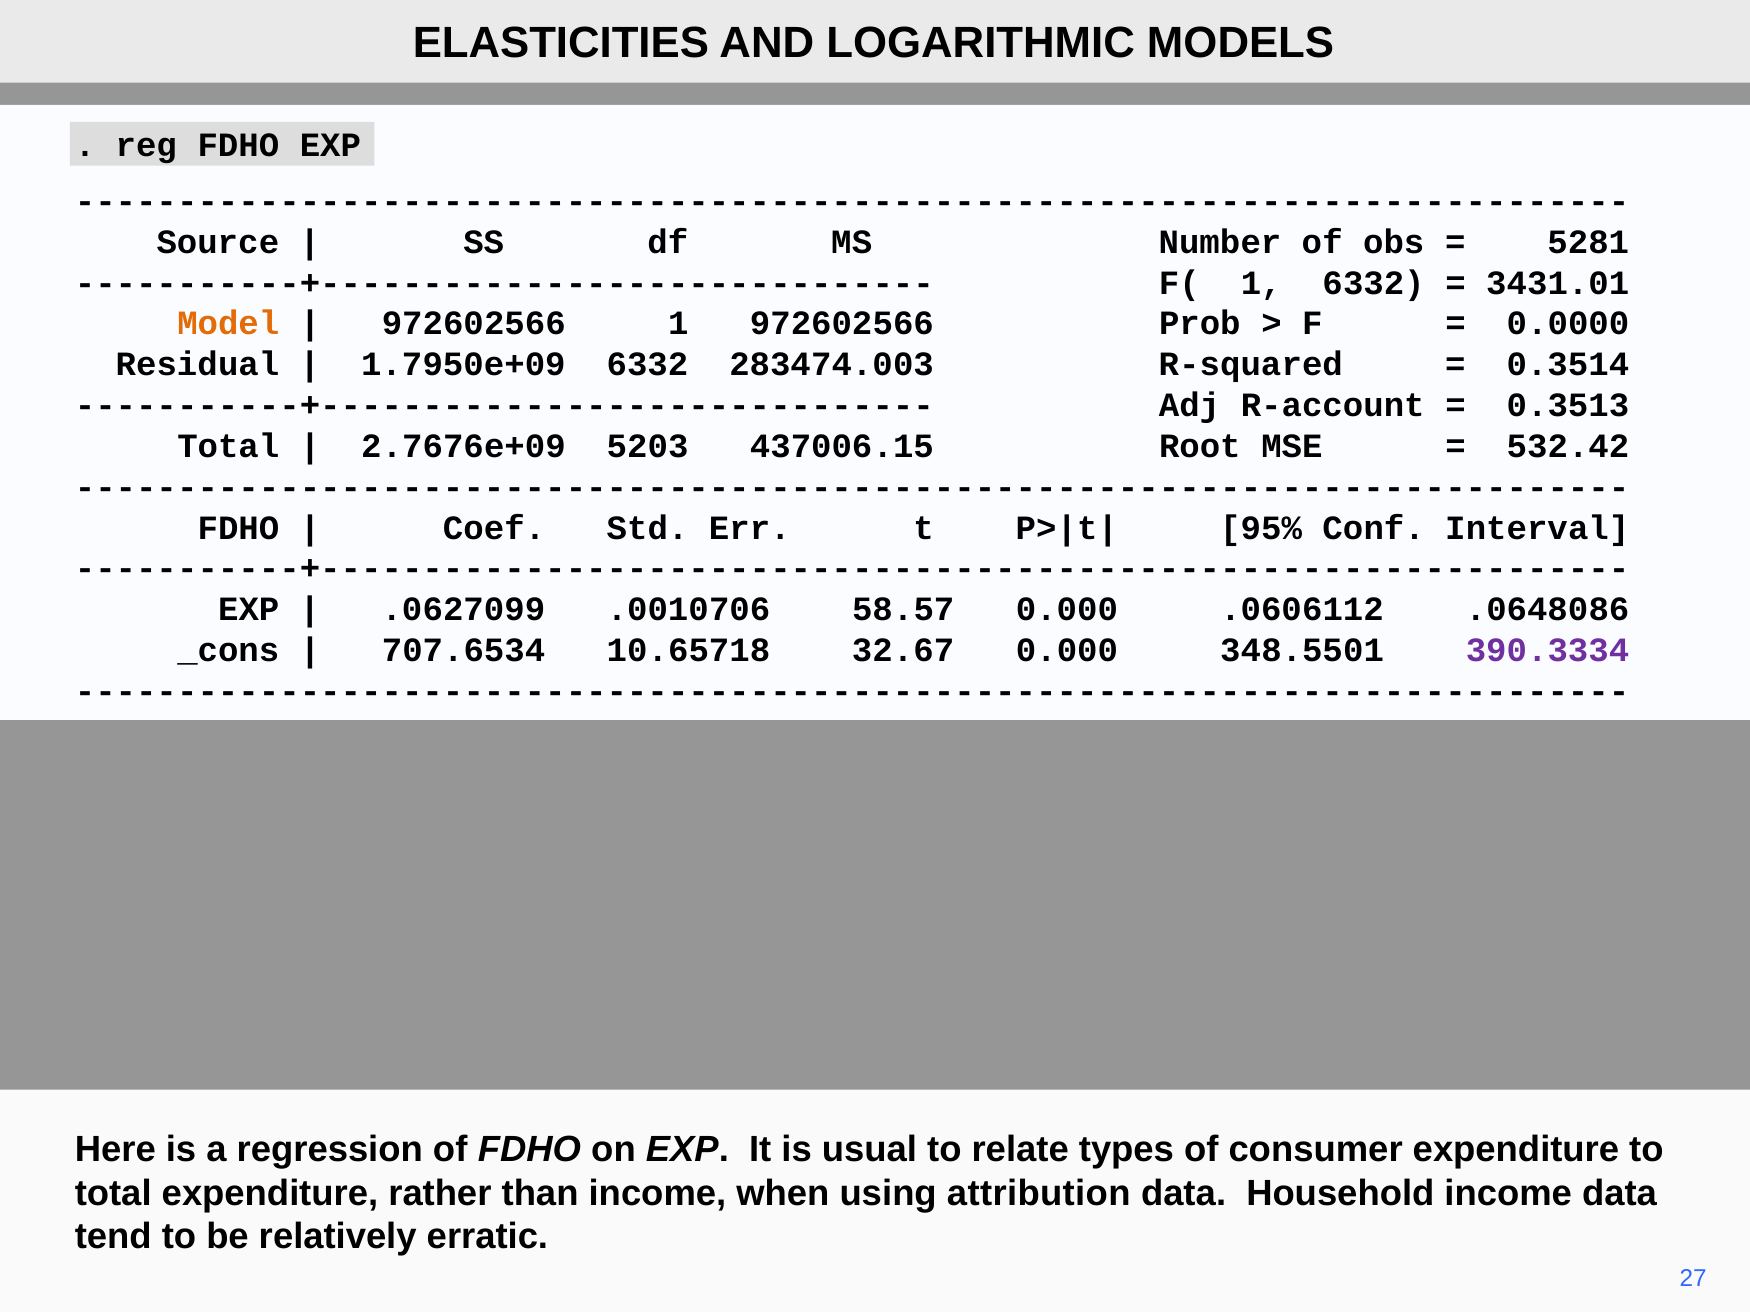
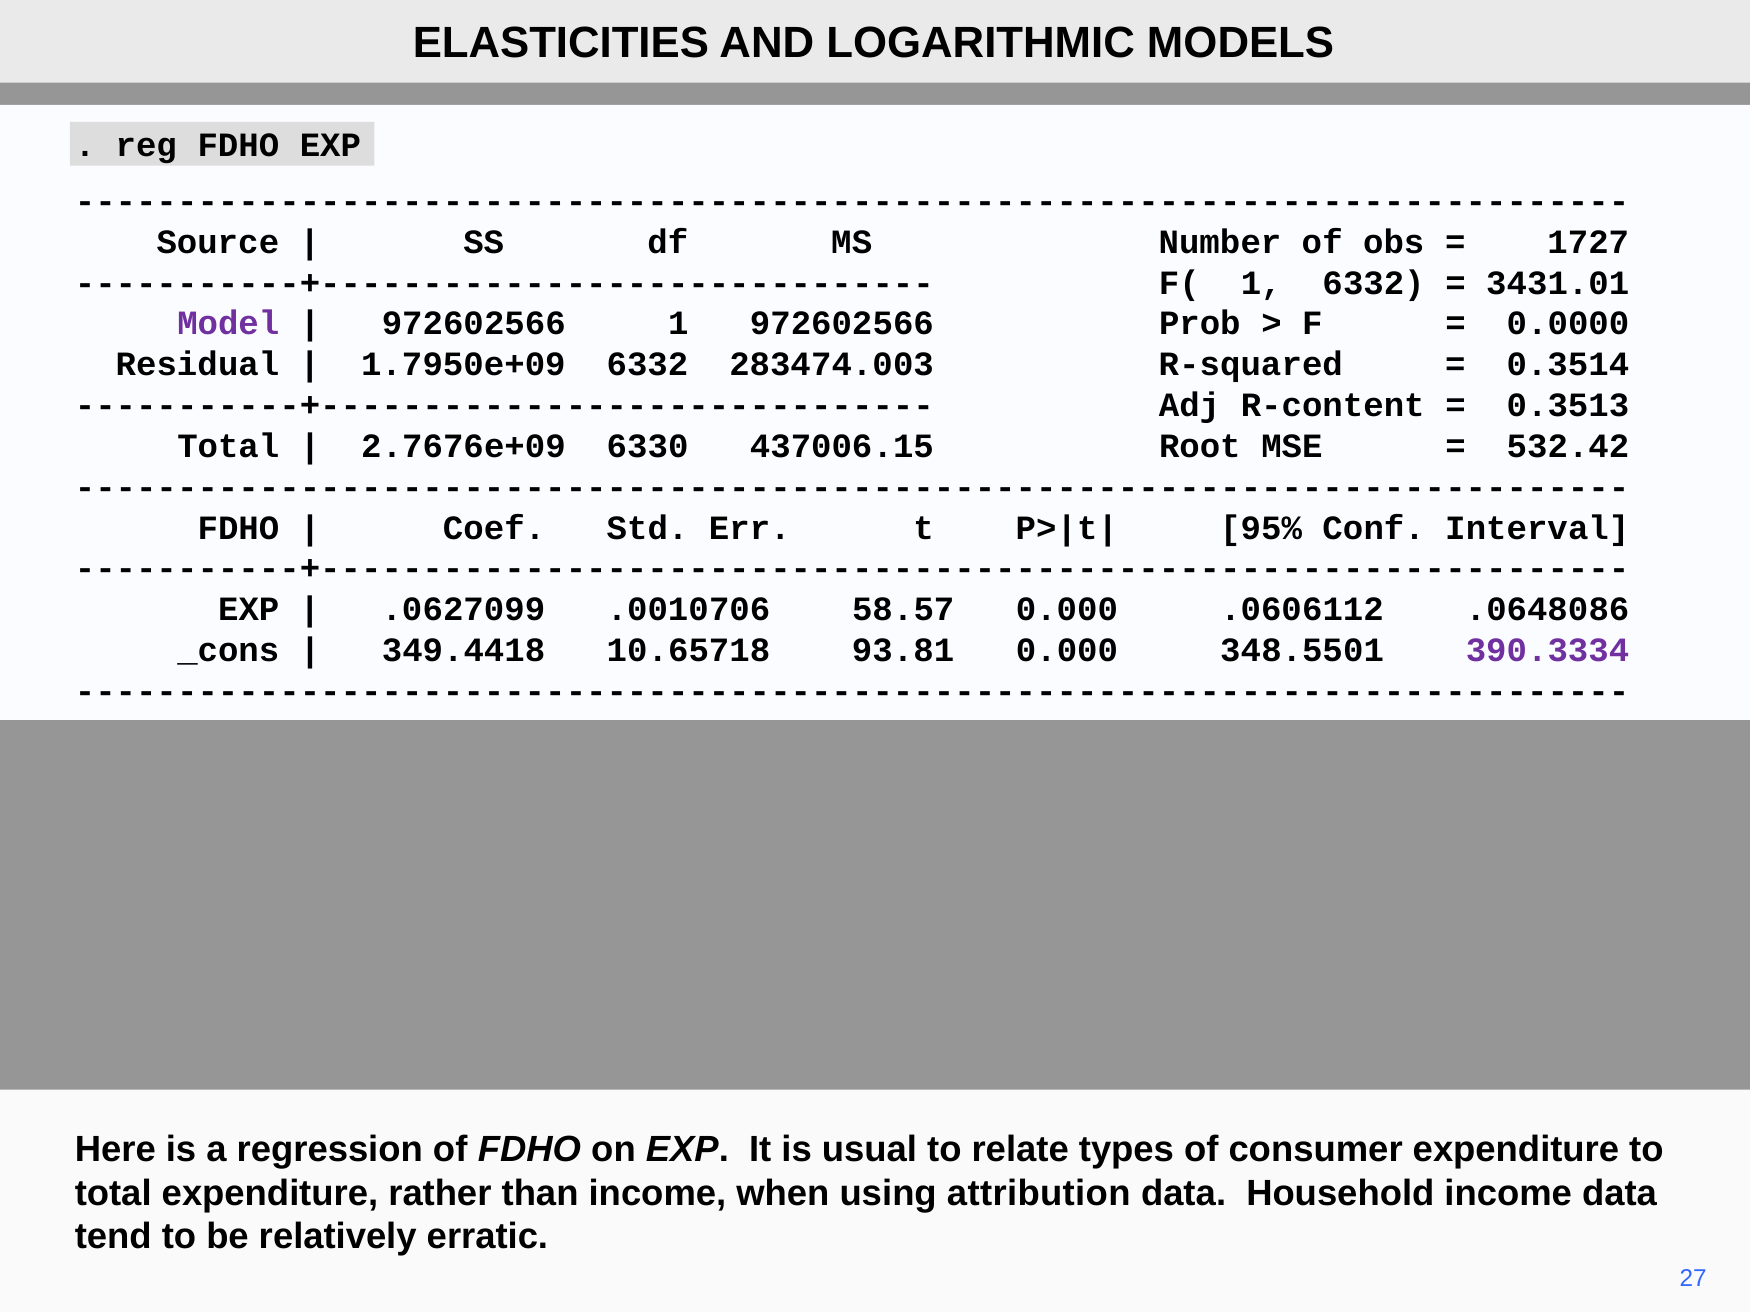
5281: 5281 -> 1727
Model colour: orange -> purple
R-account: R-account -> R-content
5203: 5203 -> 6330
707.6534: 707.6534 -> 349.4418
32.67: 32.67 -> 93.81
